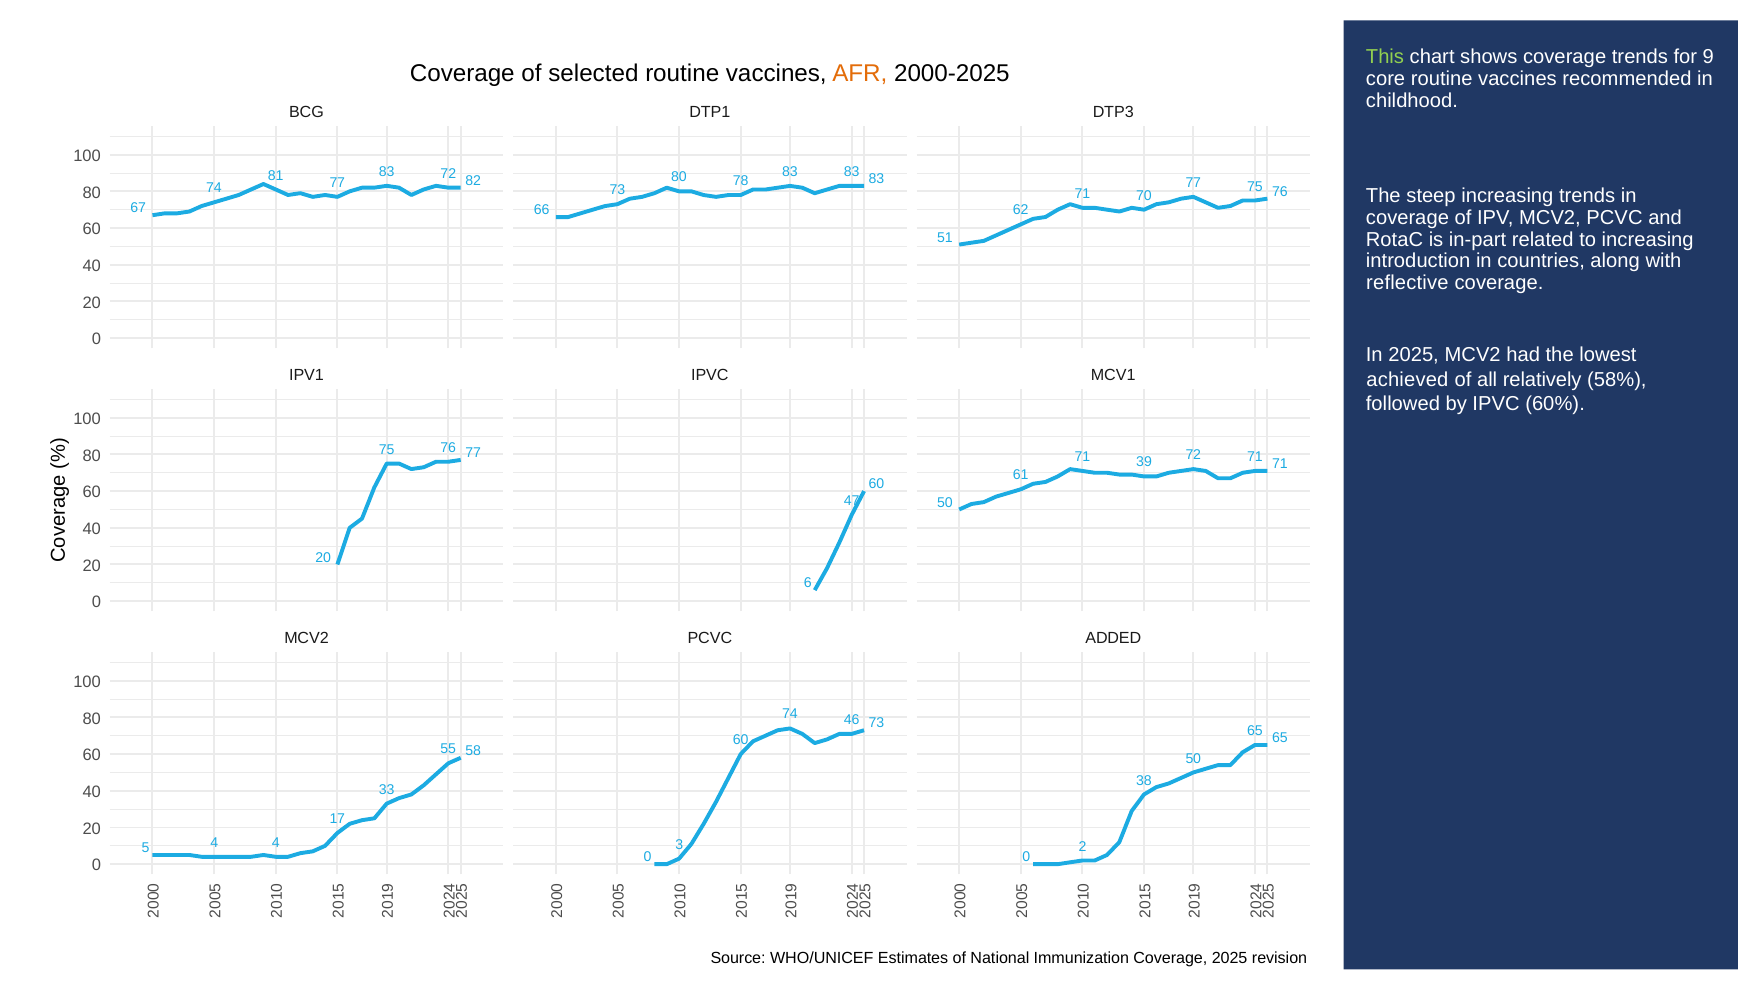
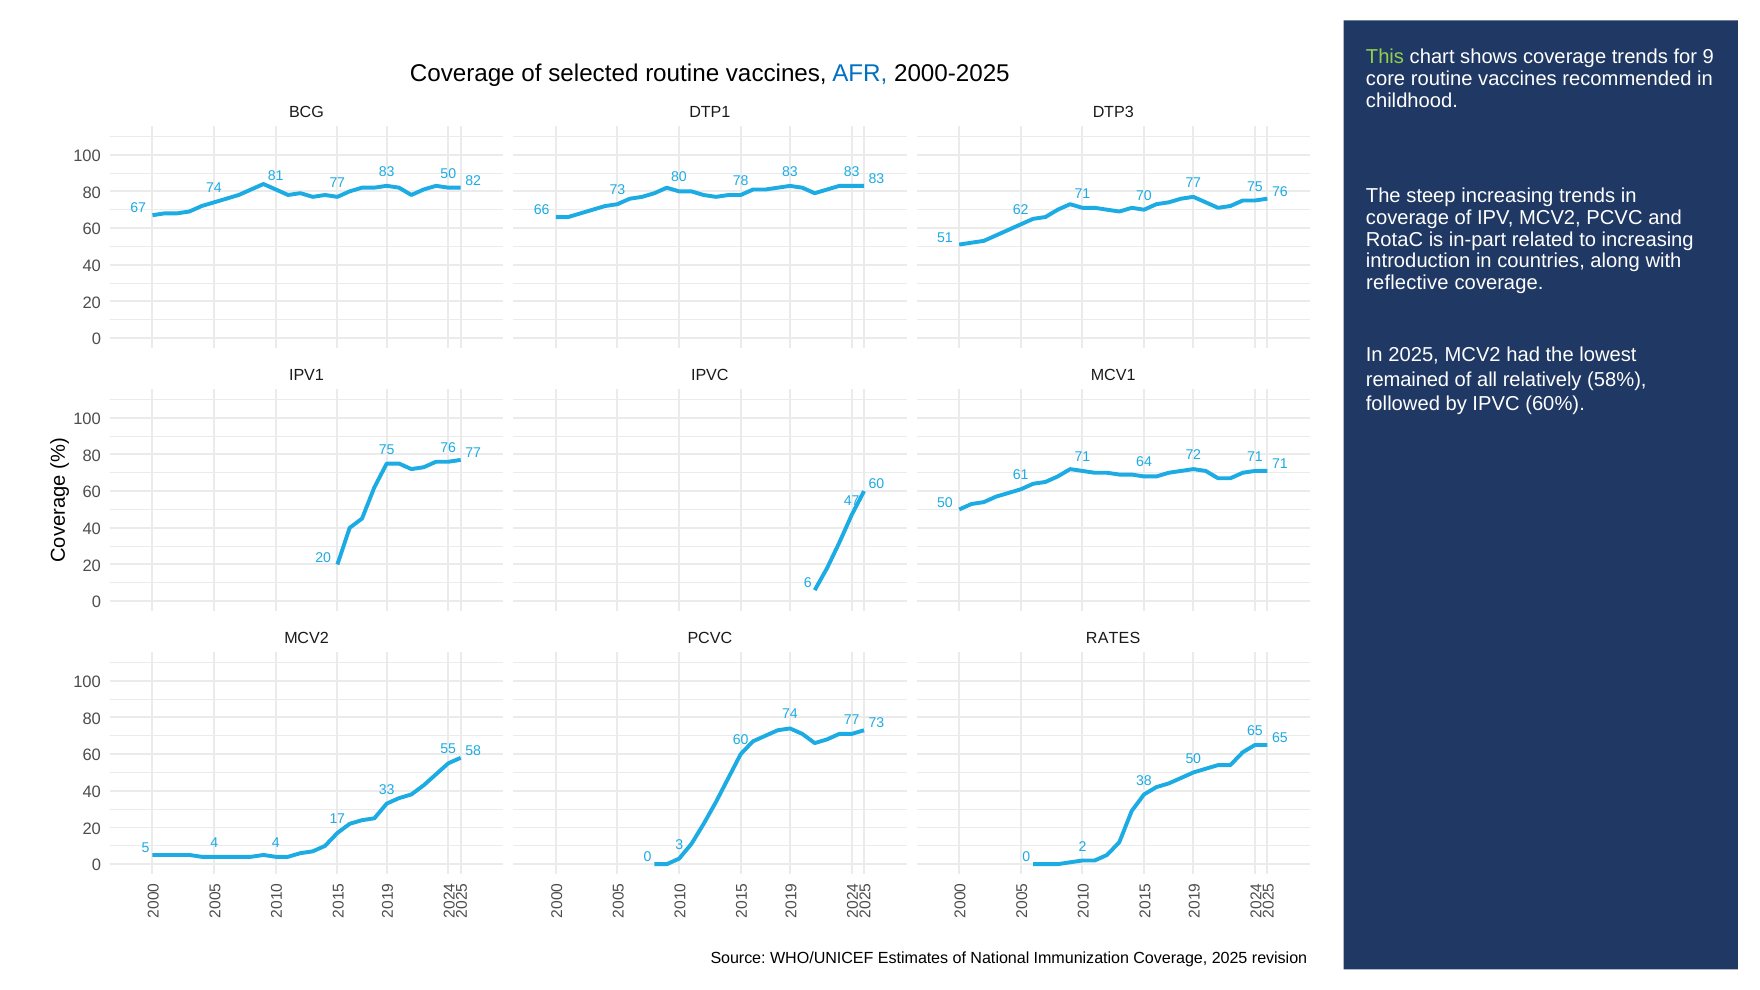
AFR colour: orange -> blue
83 72: 72 -> 50
achieved: achieved -> remained
39: 39 -> 64
ADDED: ADDED -> RATES
74 46: 46 -> 77
